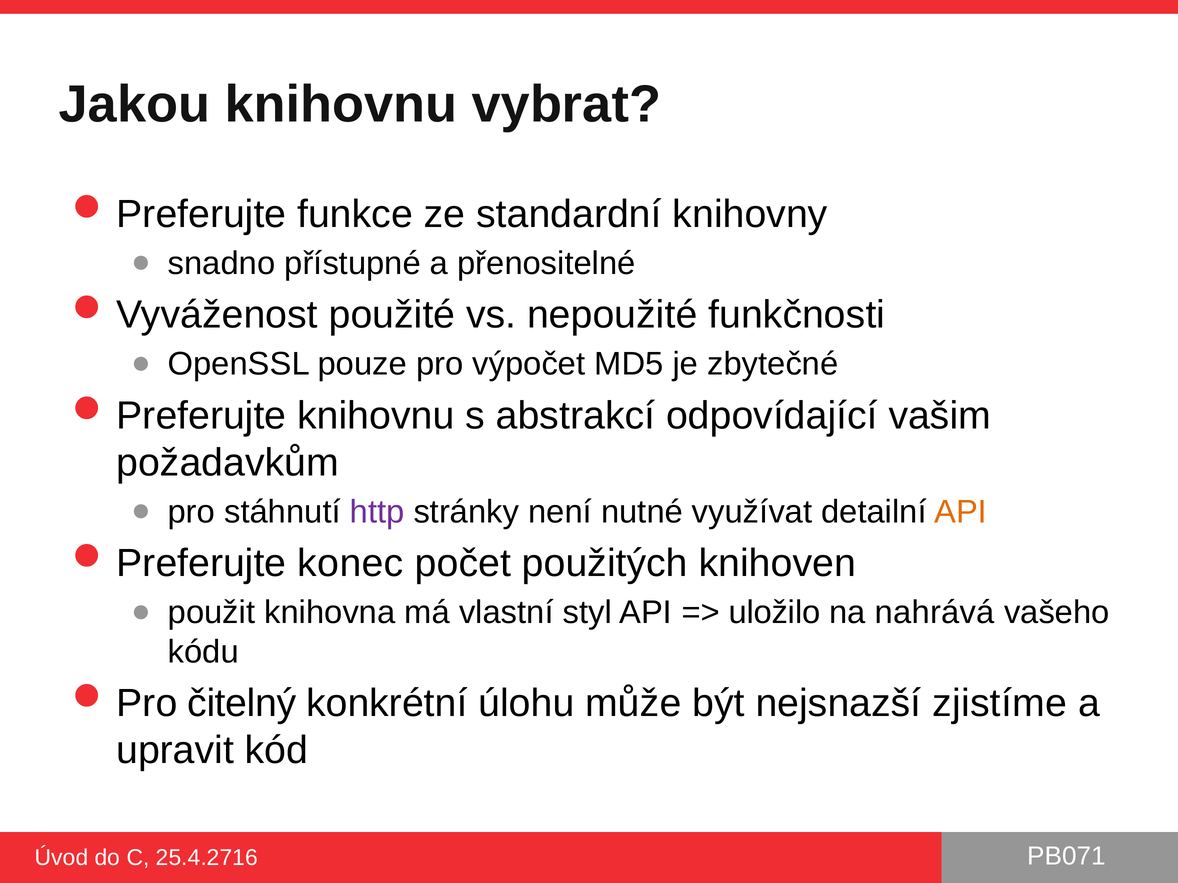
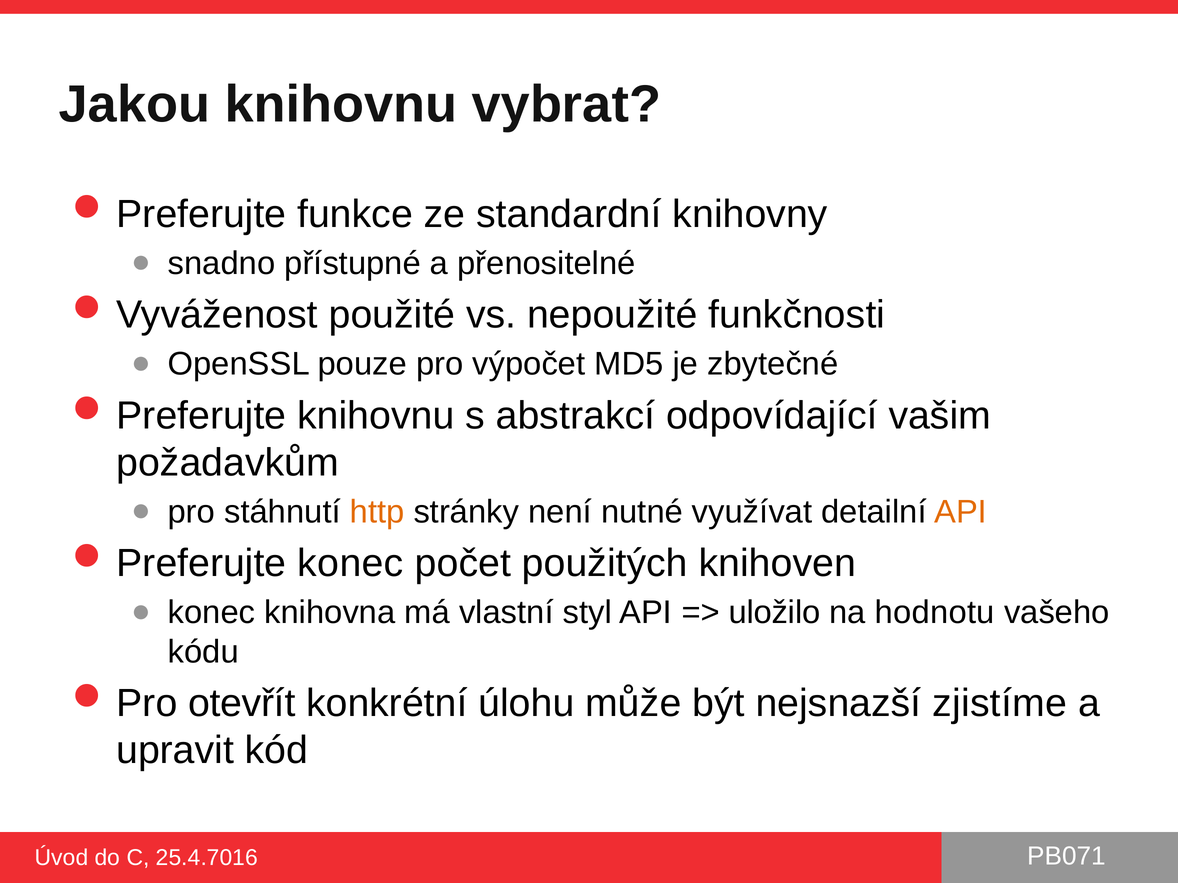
http colour: purple -> orange
použit at (211, 613): použit -> konec
nahrává: nahrává -> hodnotu
čitelný: čitelný -> otevřít
25.4.2716: 25.4.2716 -> 25.4.7016
